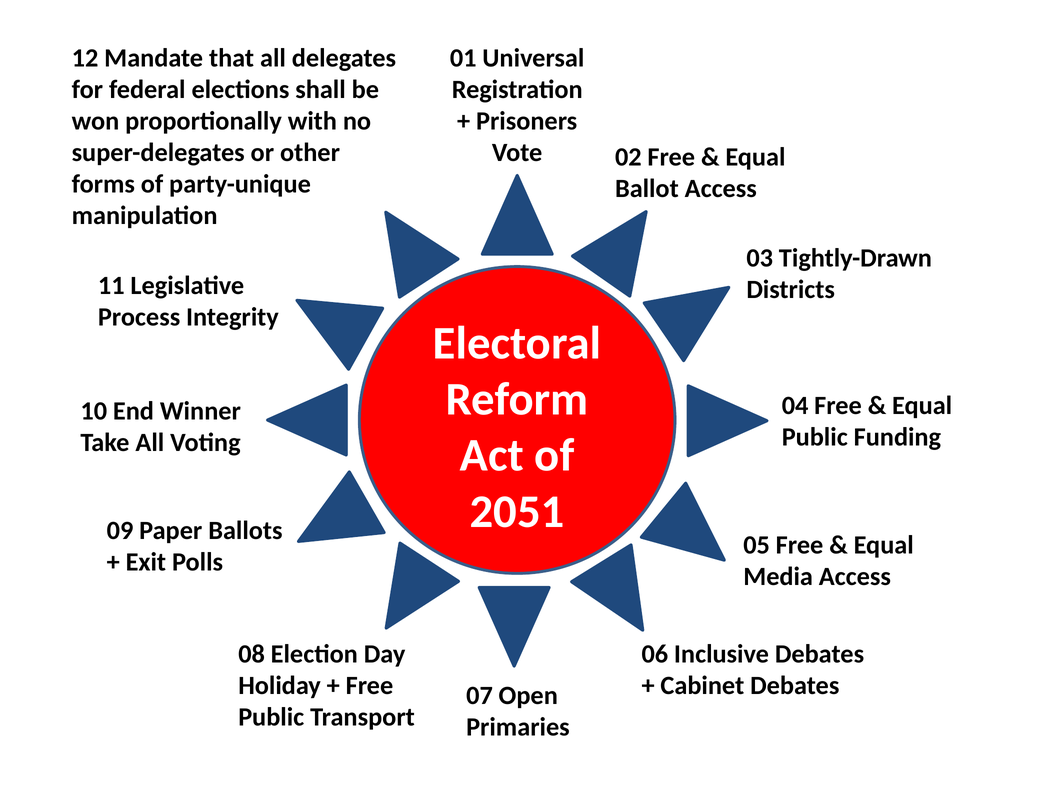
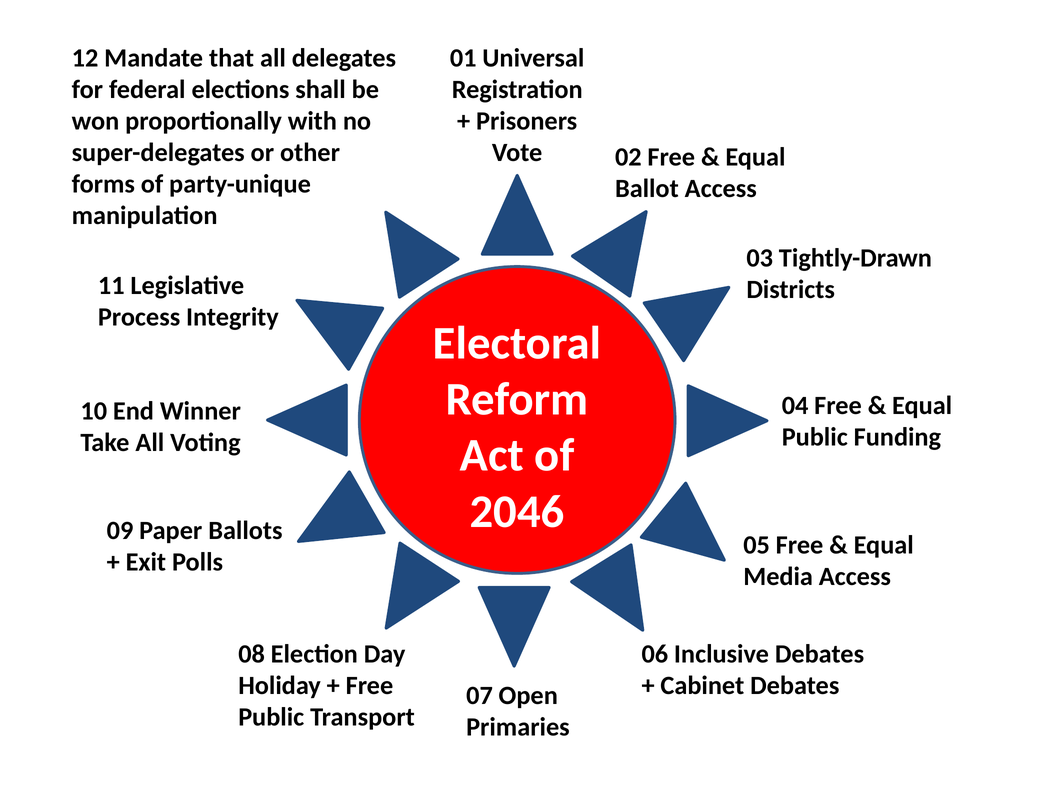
2051: 2051 -> 2046
